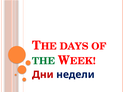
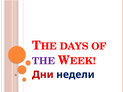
THE colour: green -> purple
